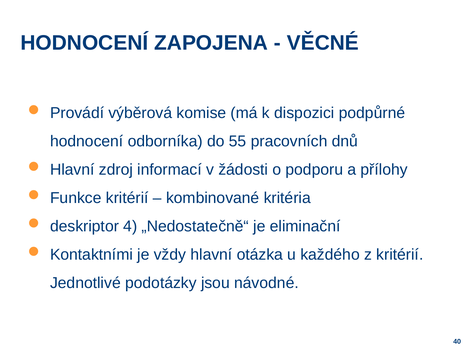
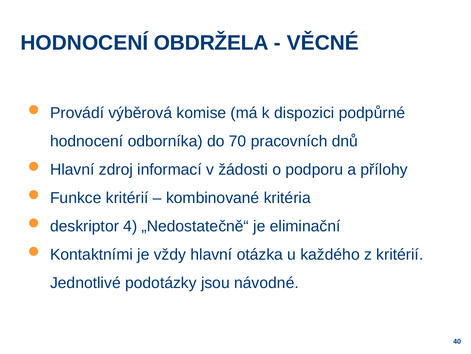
ZAPOJENA: ZAPOJENA -> OBDRŽELA
55: 55 -> 70
